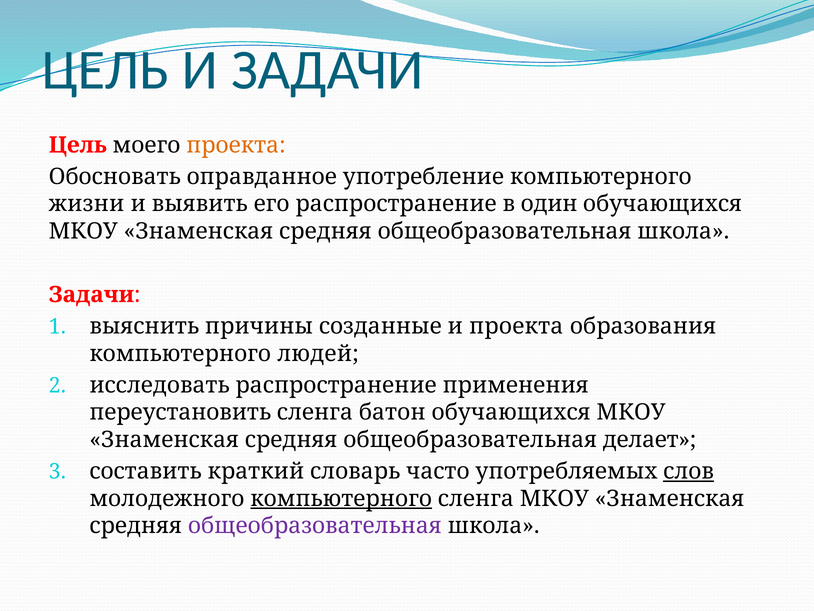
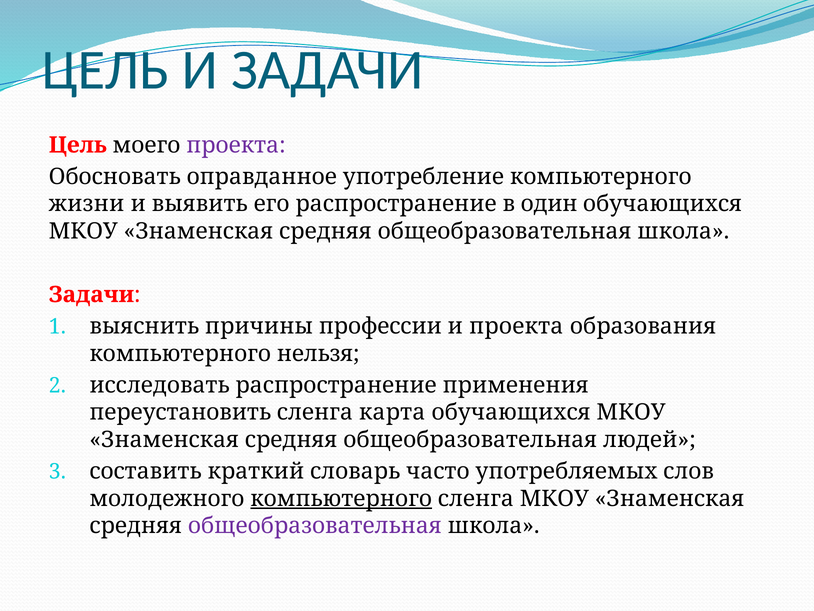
проекта at (236, 145) colour: orange -> purple
созданные: созданные -> профессии
людей: людей -> нельзя
батон: батон -> карта
делает: делает -> людей
слов underline: present -> none
